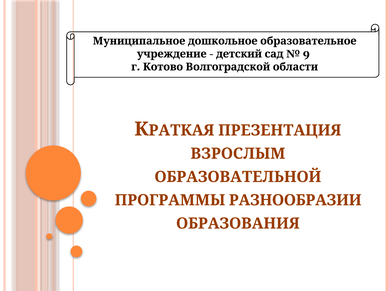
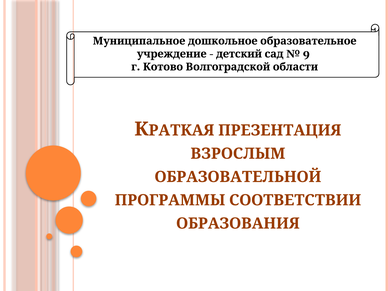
РАЗНООБРАЗИИ: РАЗНООБРАЗИИ -> СООТВЕТСТВИИ
